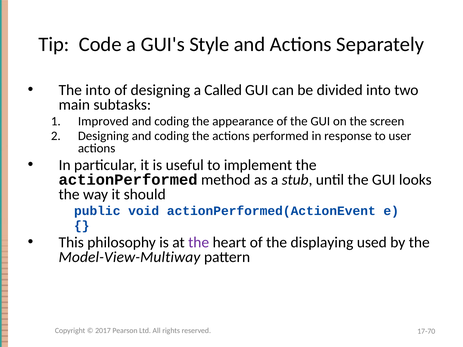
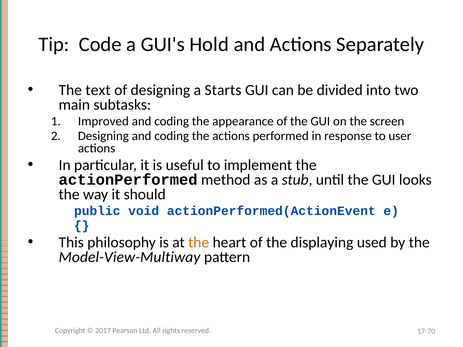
Style: Style -> Hold
The into: into -> text
Called: Called -> Starts
the at (199, 242) colour: purple -> orange
